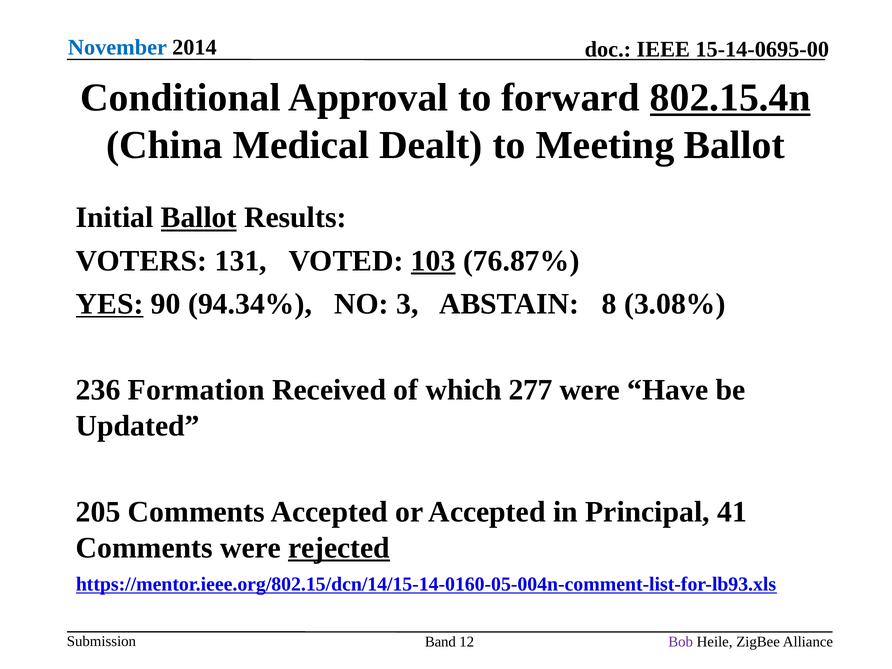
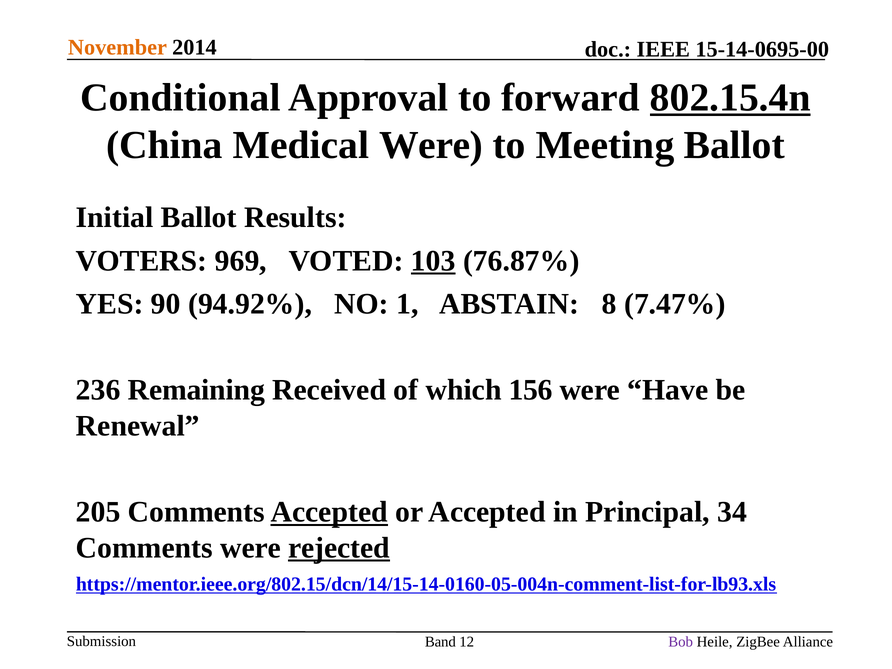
November colour: blue -> orange
Medical Dealt: Dealt -> Were
Ballot at (199, 218) underline: present -> none
131: 131 -> 969
YES underline: present -> none
94.34%: 94.34% -> 94.92%
3: 3 -> 1
3.08%: 3.08% -> 7.47%
Formation: Formation -> Remaining
277: 277 -> 156
Updated: Updated -> Renewal
Accepted at (329, 512) underline: none -> present
41: 41 -> 34
